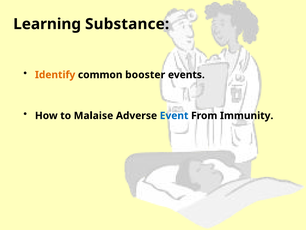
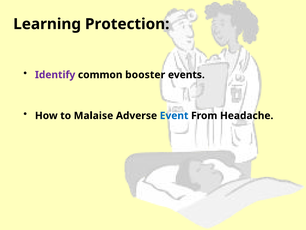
Substance: Substance -> Protection
Identify colour: orange -> purple
Immunity: Immunity -> Headache
